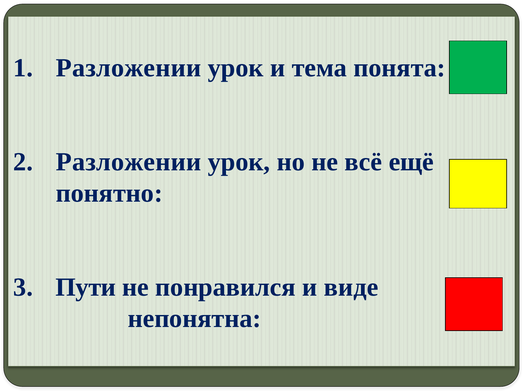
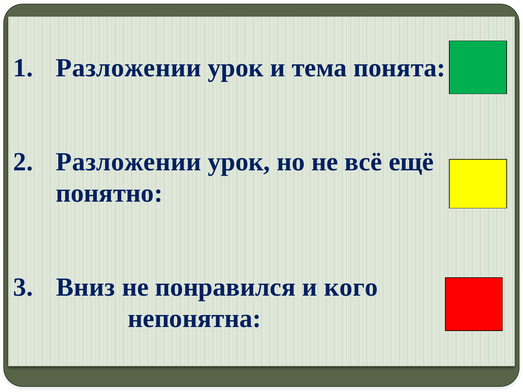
Пути: Пути -> Вниз
виде: виде -> кого
